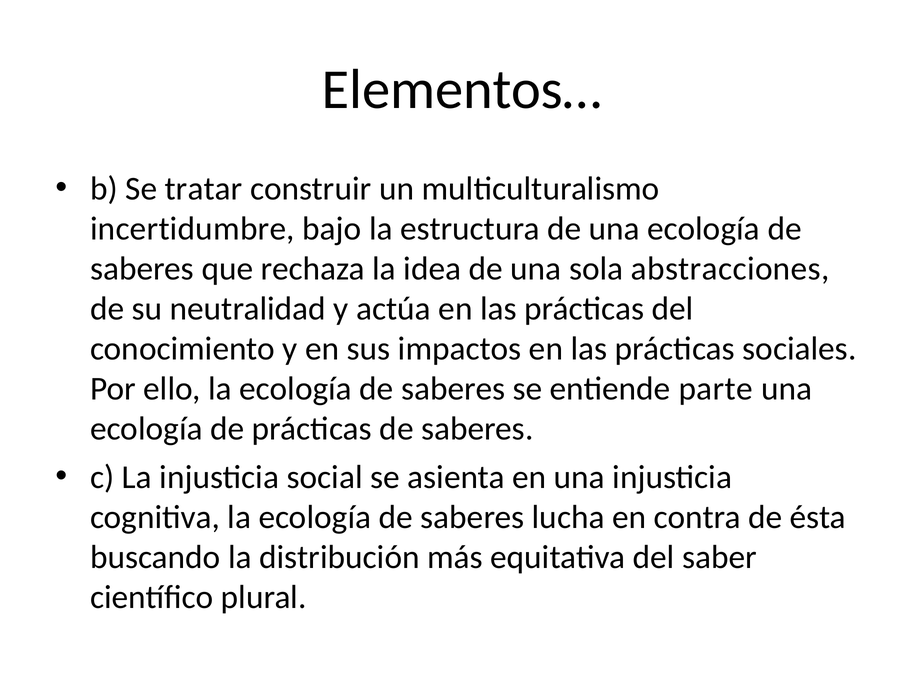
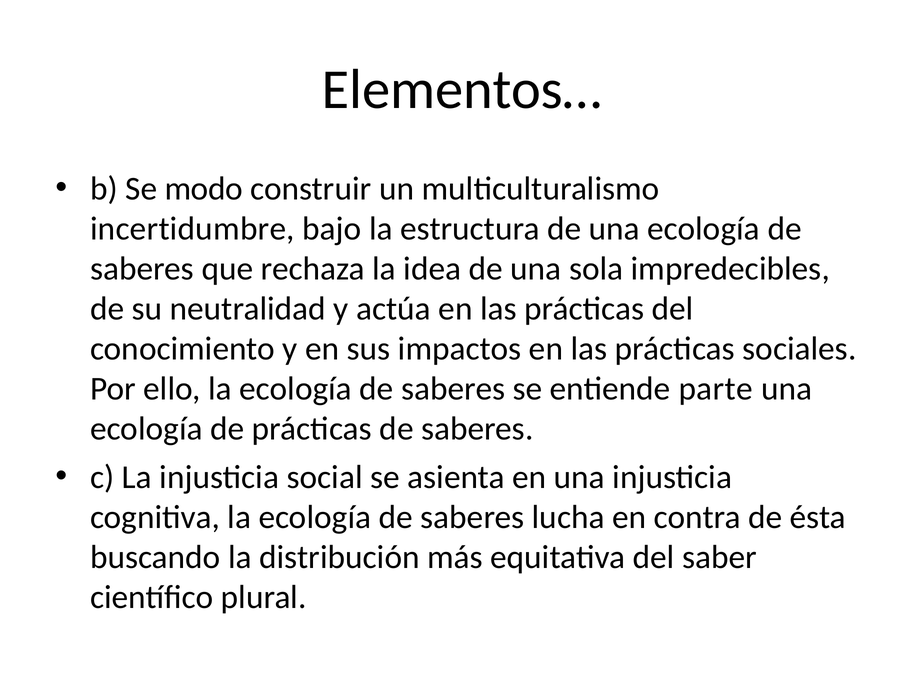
tratar: tratar -> modo
abstracciones: abstracciones -> impredecibles
